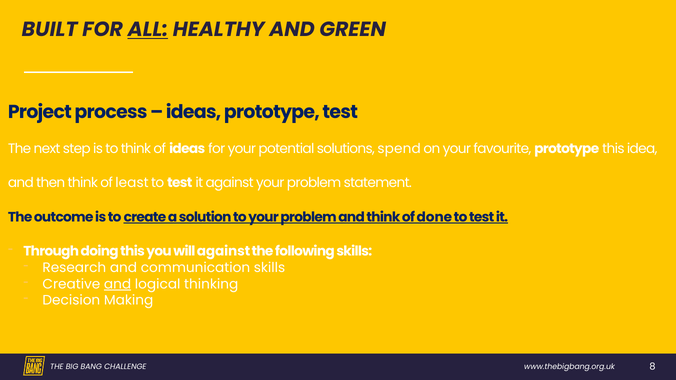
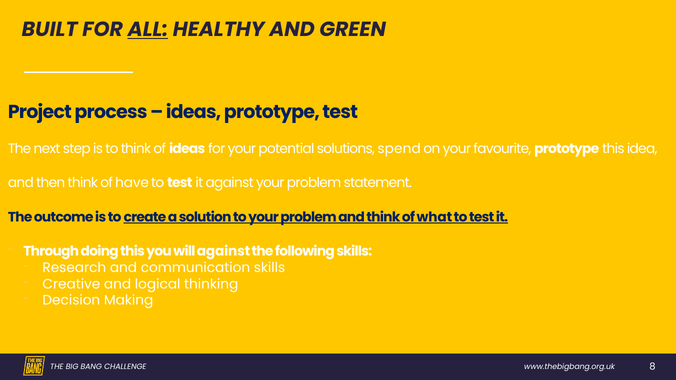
least: least -> have
done: done -> what
and at (118, 284) underline: present -> none
